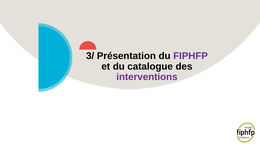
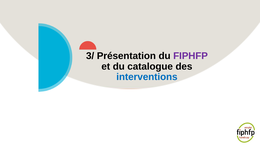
interventions colour: purple -> blue
